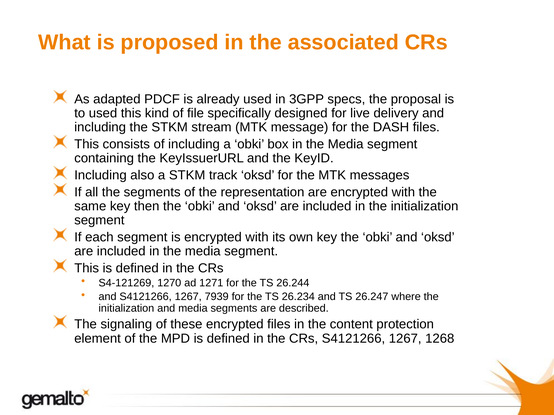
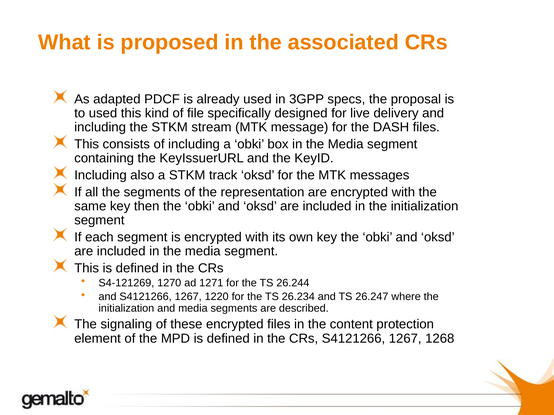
7939: 7939 -> 1220
